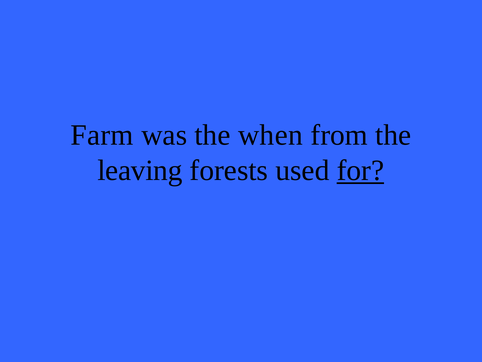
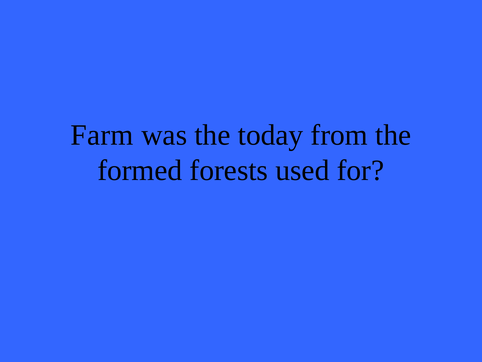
when: when -> today
leaving: leaving -> formed
for underline: present -> none
